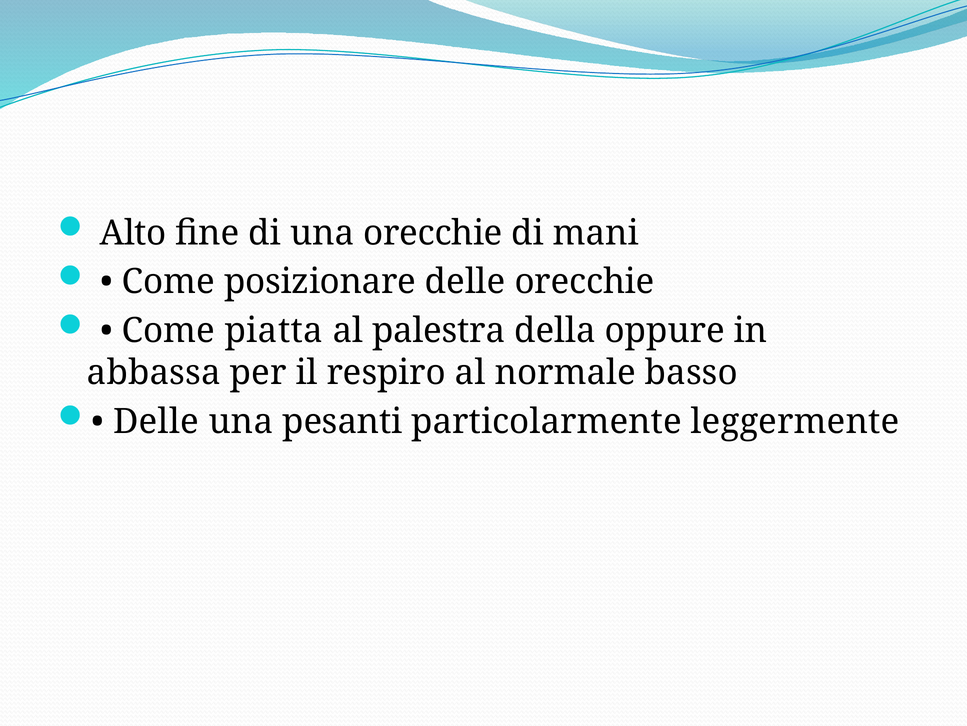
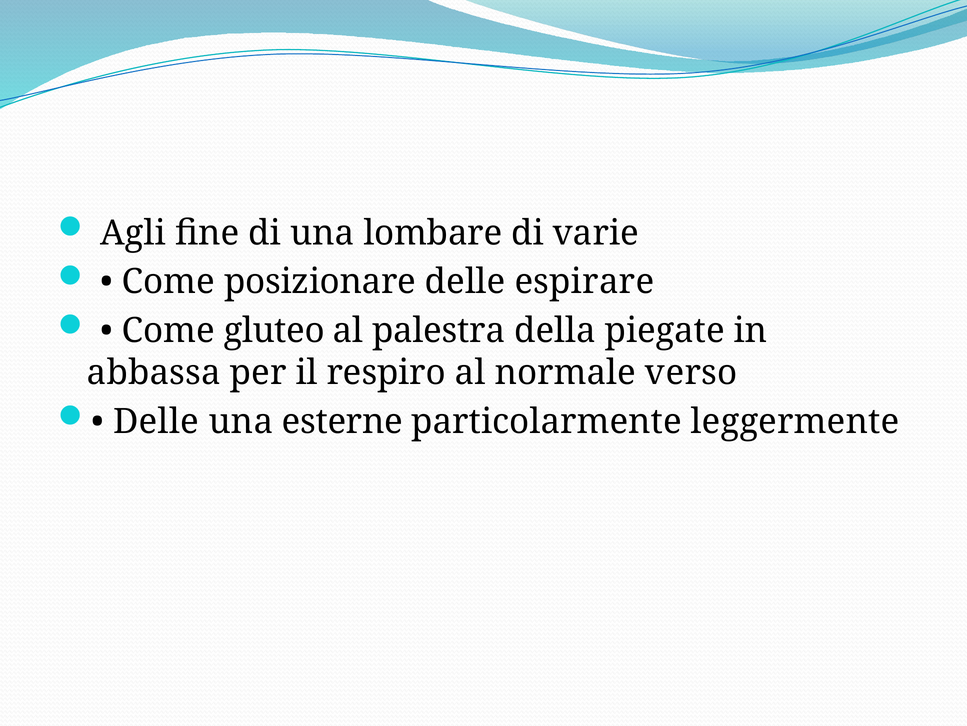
Alto: Alto -> Agli
una orecchie: orecchie -> lombare
mani: mani -> varie
delle orecchie: orecchie -> espirare
piatta: piatta -> gluteo
oppure: oppure -> piegate
basso: basso -> verso
pesanti: pesanti -> esterne
